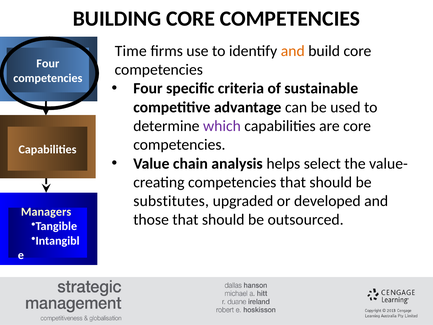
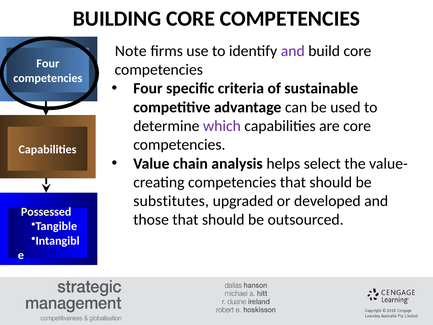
Time: Time -> Note
and at (293, 51) colour: orange -> purple
Managers: Managers -> Possessed
